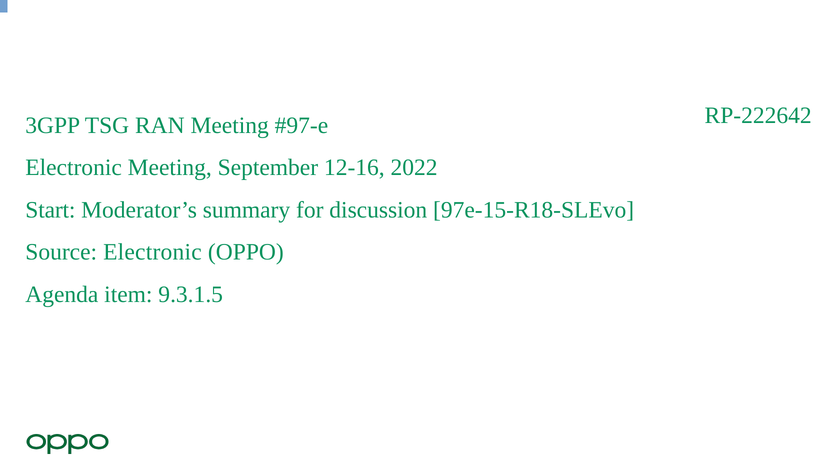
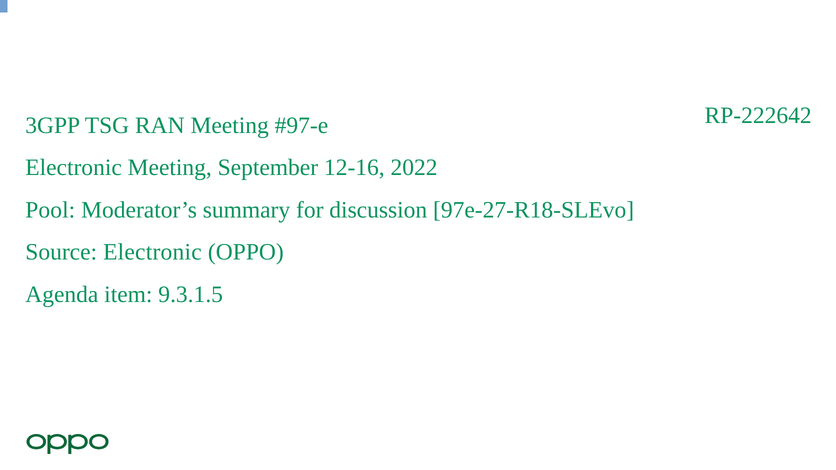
Start: Start -> Pool
97e-15-R18-SLEvo: 97e-15-R18-SLEvo -> 97e-27-R18-SLEvo
